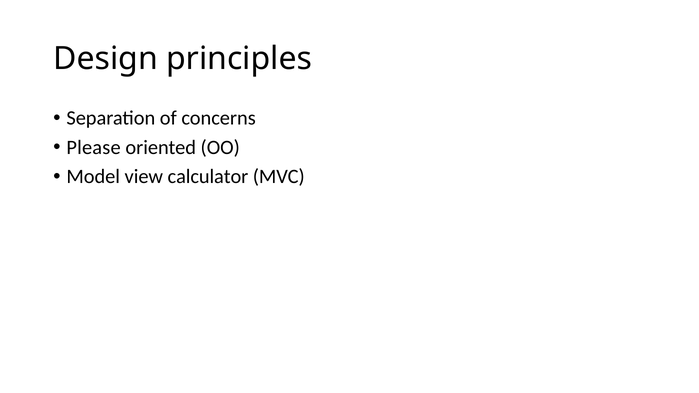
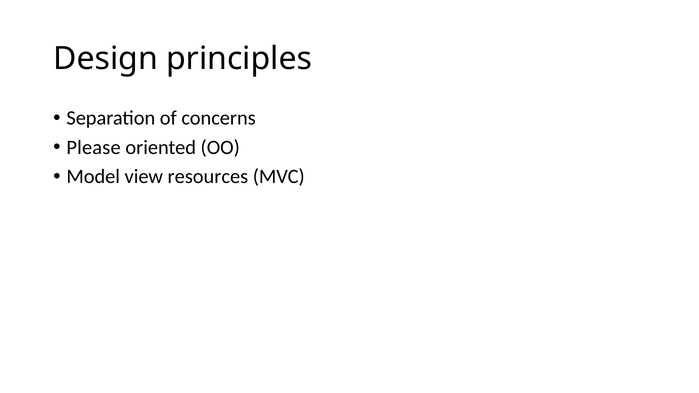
calculator: calculator -> resources
